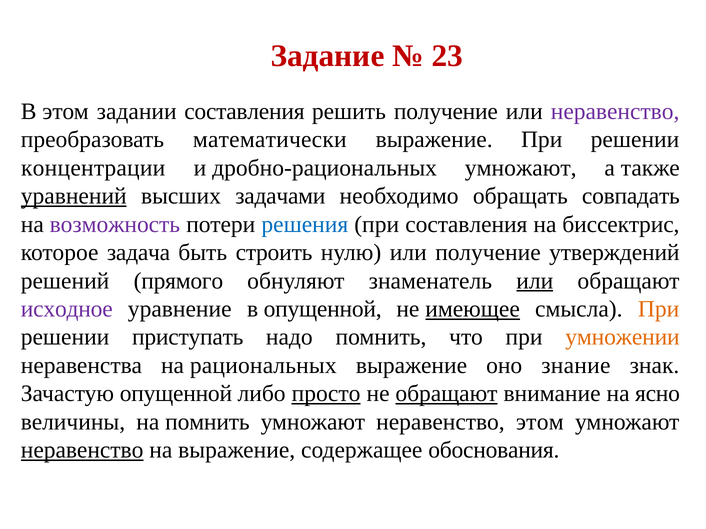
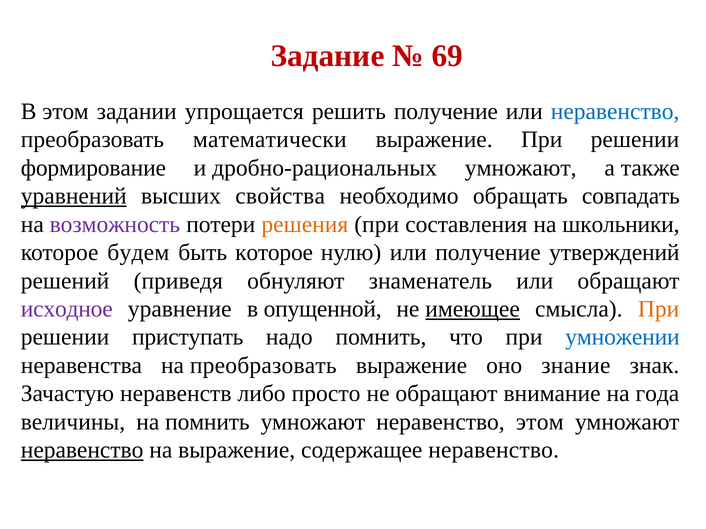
23: 23 -> 69
задании составления: составления -> упрощается
неравенство at (615, 112) colour: purple -> blue
концентрации: концентрации -> формирование
задачами: задачами -> свойства
решения colour: blue -> orange
биссектрис: биссектрис -> школьники
задача: задача -> будем
быть строить: строить -> которое
прямого: прямого -> приведя
или at (535, 281) underline: present -> none
умножении colour: orange -> blue
на рациональных: рациональных -> преобразовать
Зачастую опущенной: опущенной -> неравенств
просто underline: present -> none
обращают at (446, 394) underline: present -> none
ясно: ясно -> года
содержащее обоснования: обоснования -> неравенство
